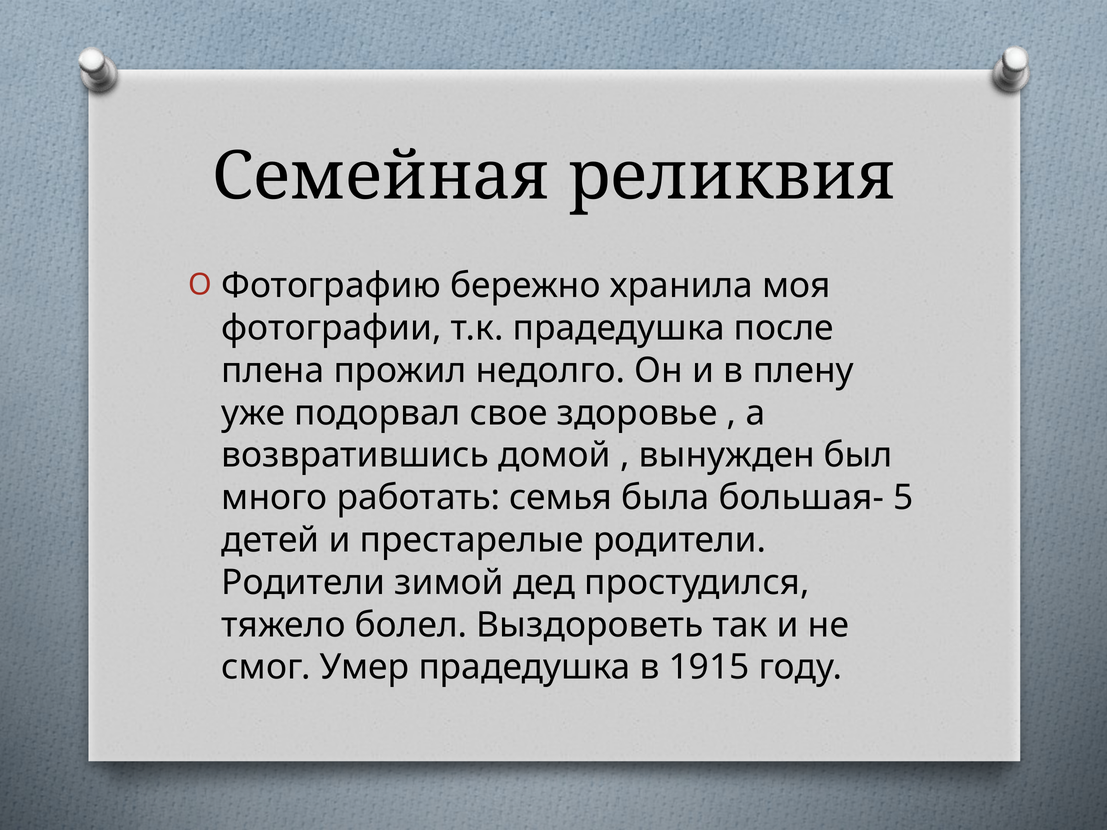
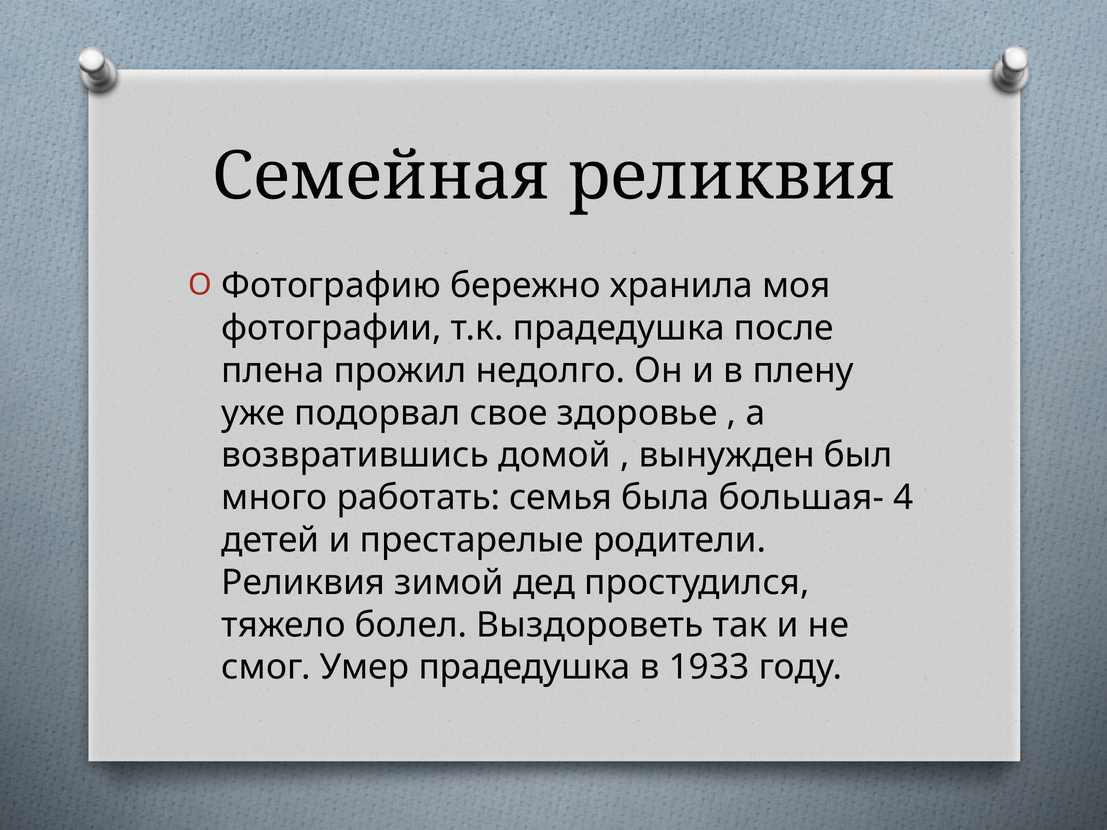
5: 5 -> 4
Родители at (303, 583): Родители -> Реликвия
1915: 1915 -> 1933
